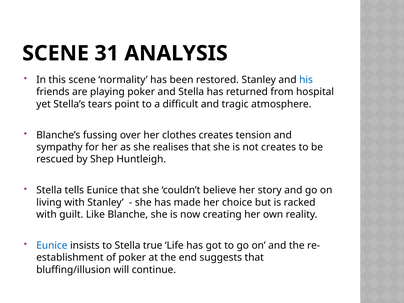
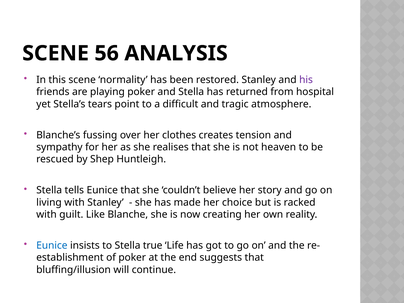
31: 31 -> 56
his colour: blue -> purple
not creates: creates -> heaven
